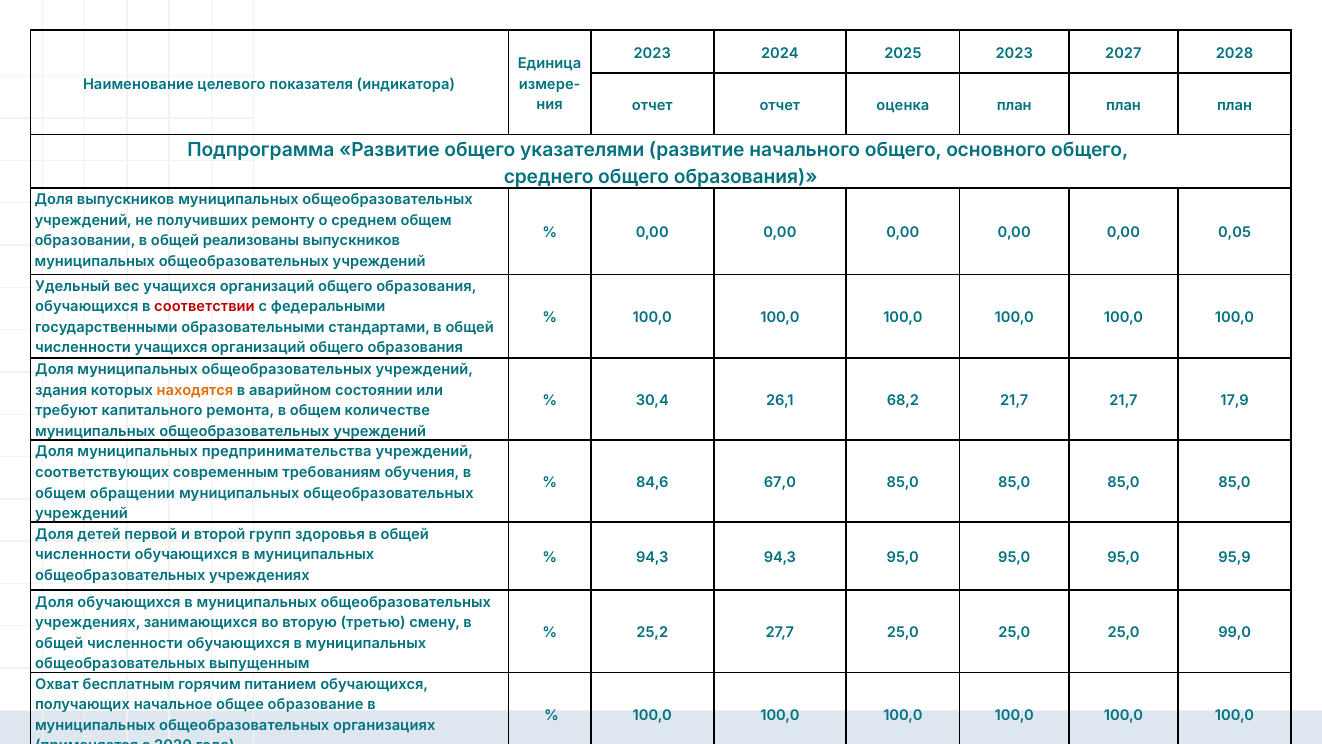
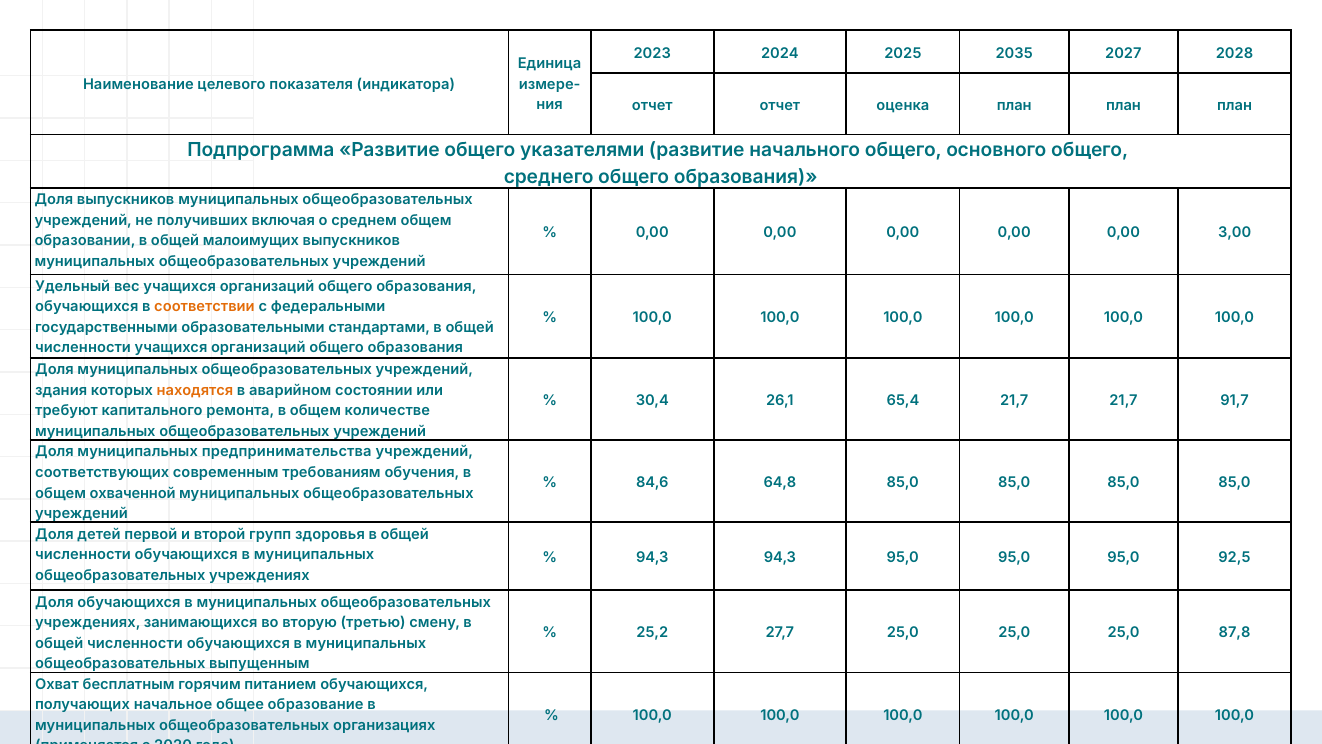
2025 2023: 2023 -> 2035
ремонту: ремонту -> включая
0,05: 0,05 -> 3,00
реализованы: реализованы -> малоимущих
соответствии colour: red -> orange
68,2: 68,2 -> 65,4
17,9: 17,9 -> 91,7
67,0: 67,0 -> 64,8
обращении: обращении -> охваченной
95,9: 95,9 -> 92,5
99,0: 99,0 -> 87,8
